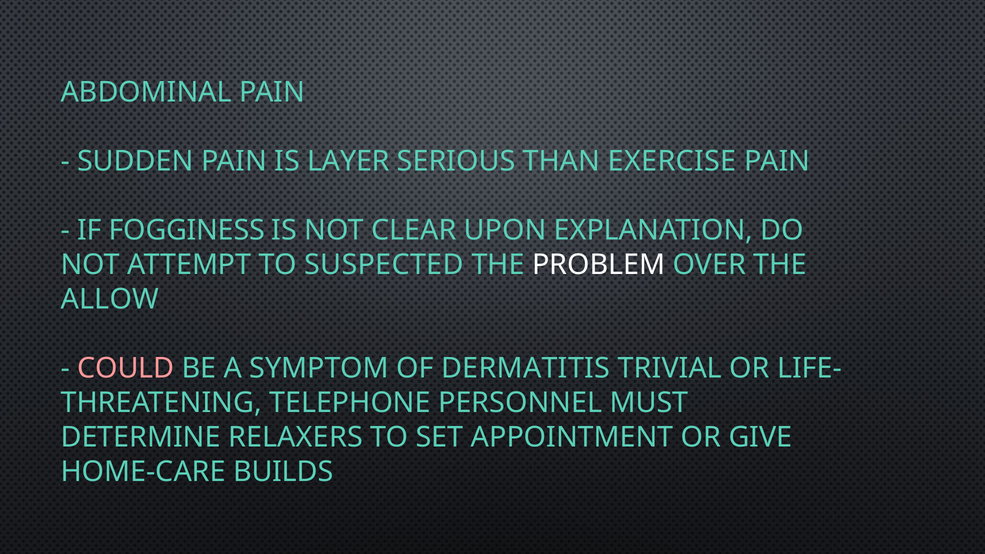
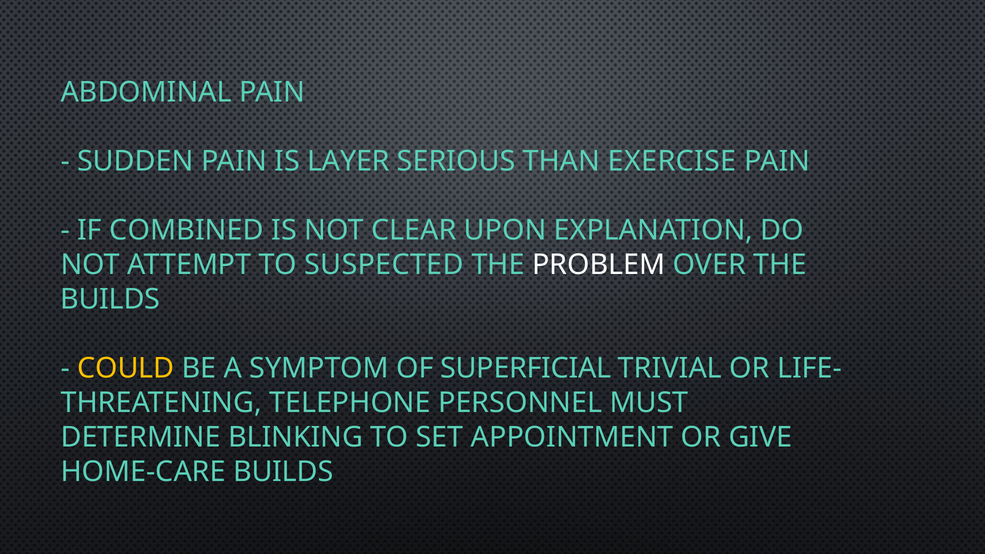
FOGGINESS: FOGGINESS -> COMBINED
ALLOW at (110, 299): ALLOW -> BUILDS
COULD colour: pink -> yellow
DERMATITIS: DERMATITIS -> SUPERFICIAL
RELAXERS: RELAXERS -> BLINKING
